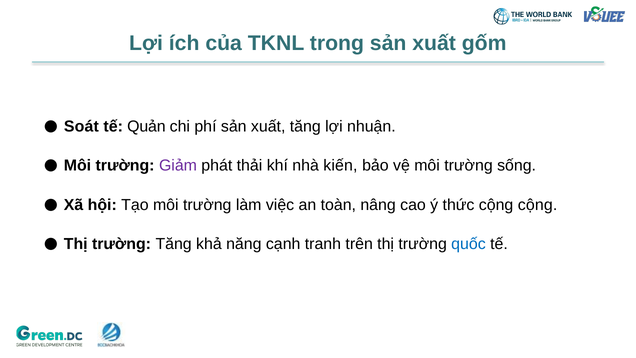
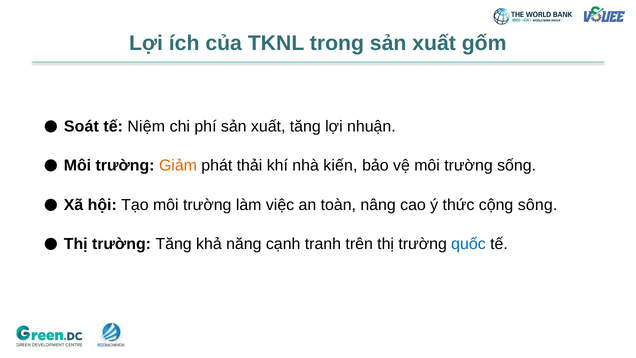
Quản: Quản -> Niệm
Giảm colour: purple -> orange
cộng cộng: cộng -> sông
